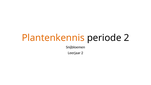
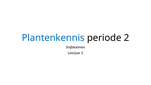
Plantenkennis colour: orange -> blue
